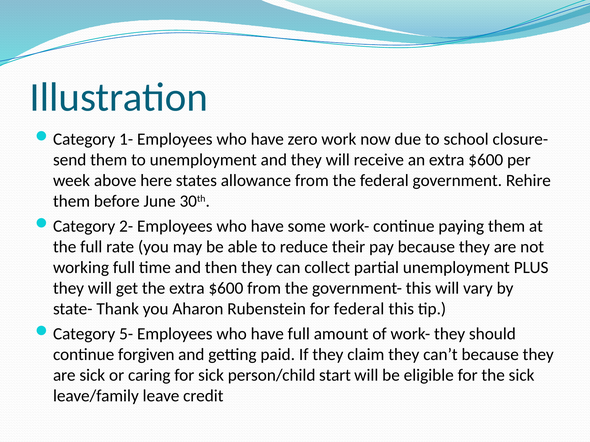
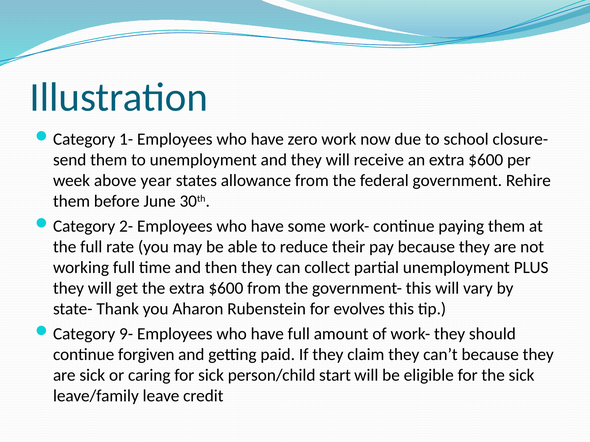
here: here -> year
for federal: federal -> evolves
5-: 5- -> 9-
